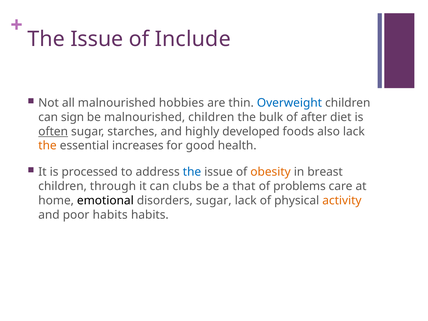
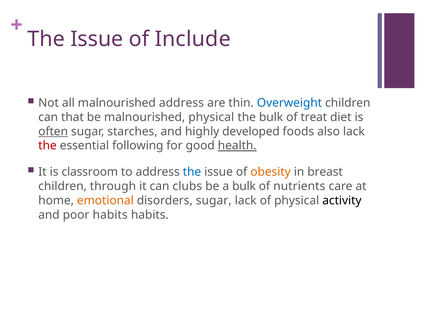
malnourished hobbies: hobbies -> address
sign: sign -> that
malnourished children: children -> physical
after: after -> treat
the at (47, 146) colour: orange -> red
increases: increases -> following
health underline: none -> present
processed: processed -> classroom
a that: that -> bulk
problems: problems -> nutrients
emotional colour: black -> orange
activity colour: orange -> black
